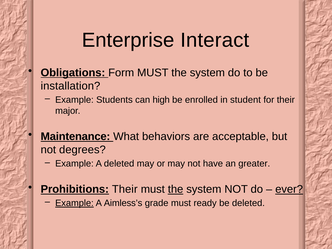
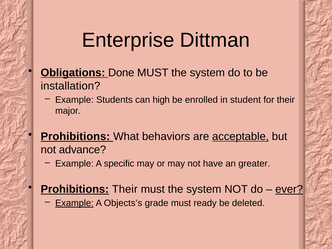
Interact: Interact -> Dittman
Form: Form -> Done
Maintenance at (75, 137): Maintenance -> Prohibitions
acceptable underline: none -> present
degrees: degrees -> advance
A deleted: deleted -> specific
the at (176, 189) underline: present -> none
Aimless’s: Aimless’s -> Objects’s
